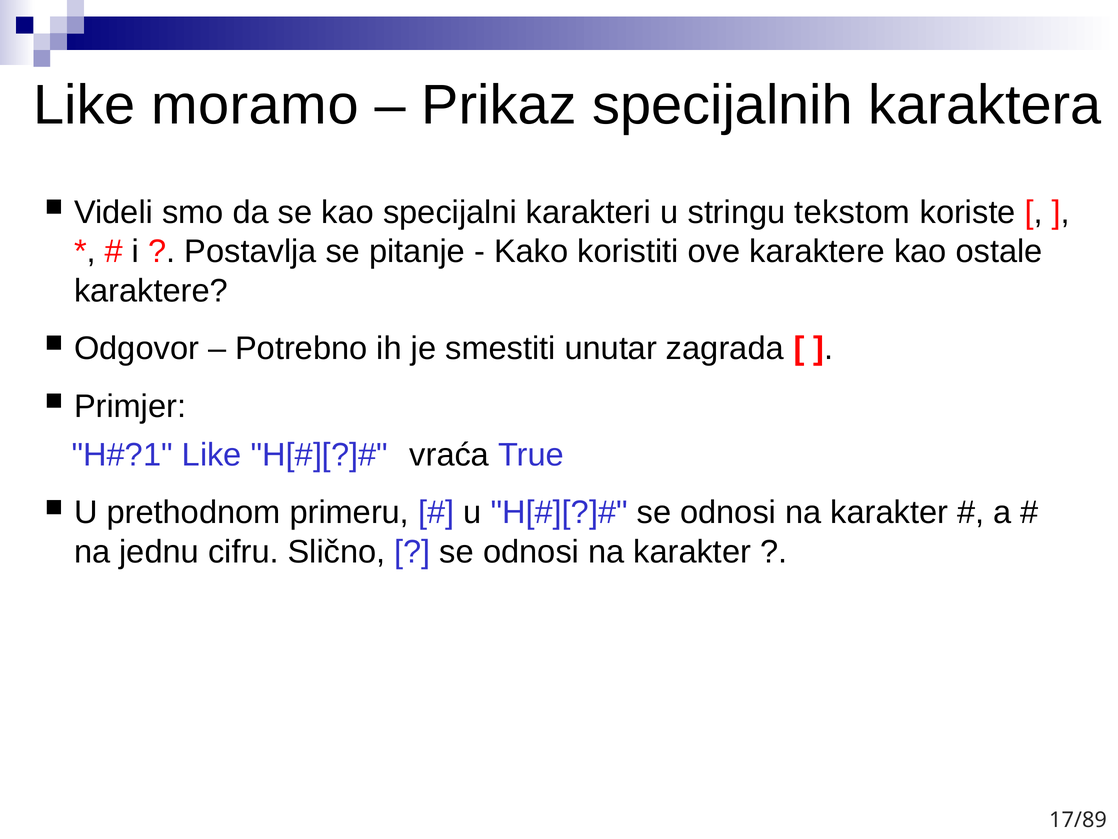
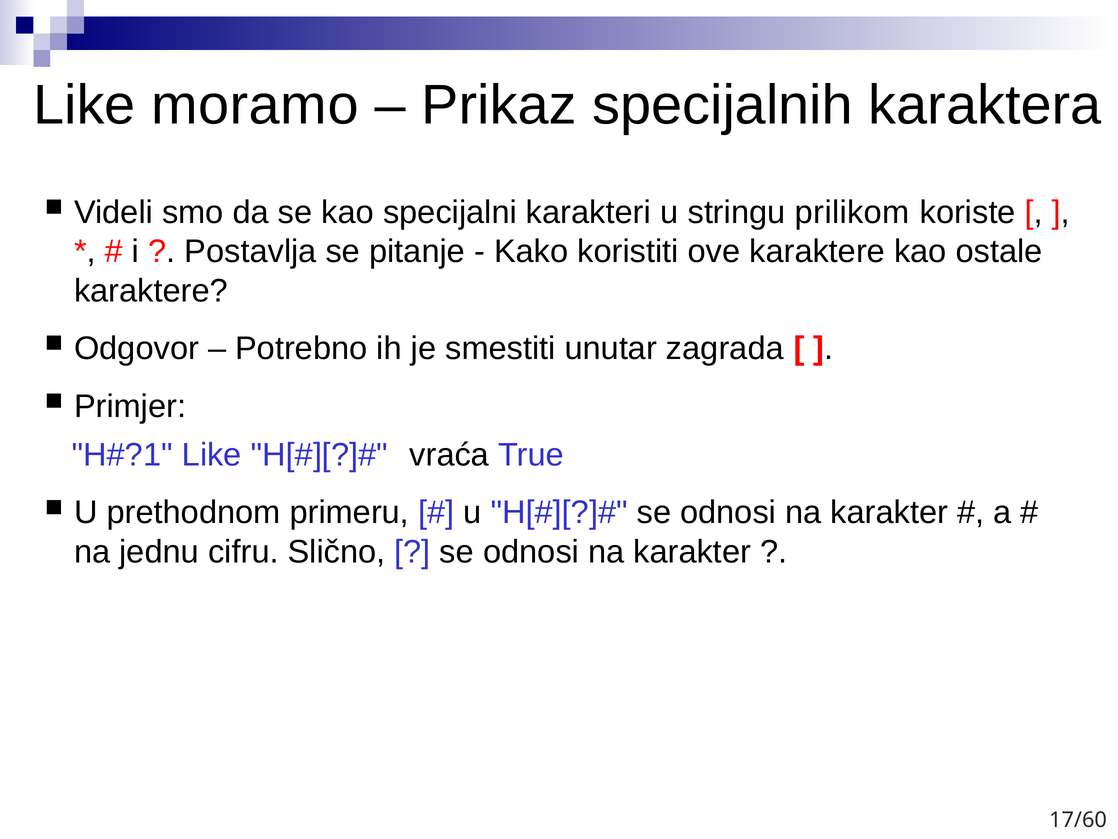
tekstom: tekstom -> prilikom
17/89: 17/89 -> 17/60
